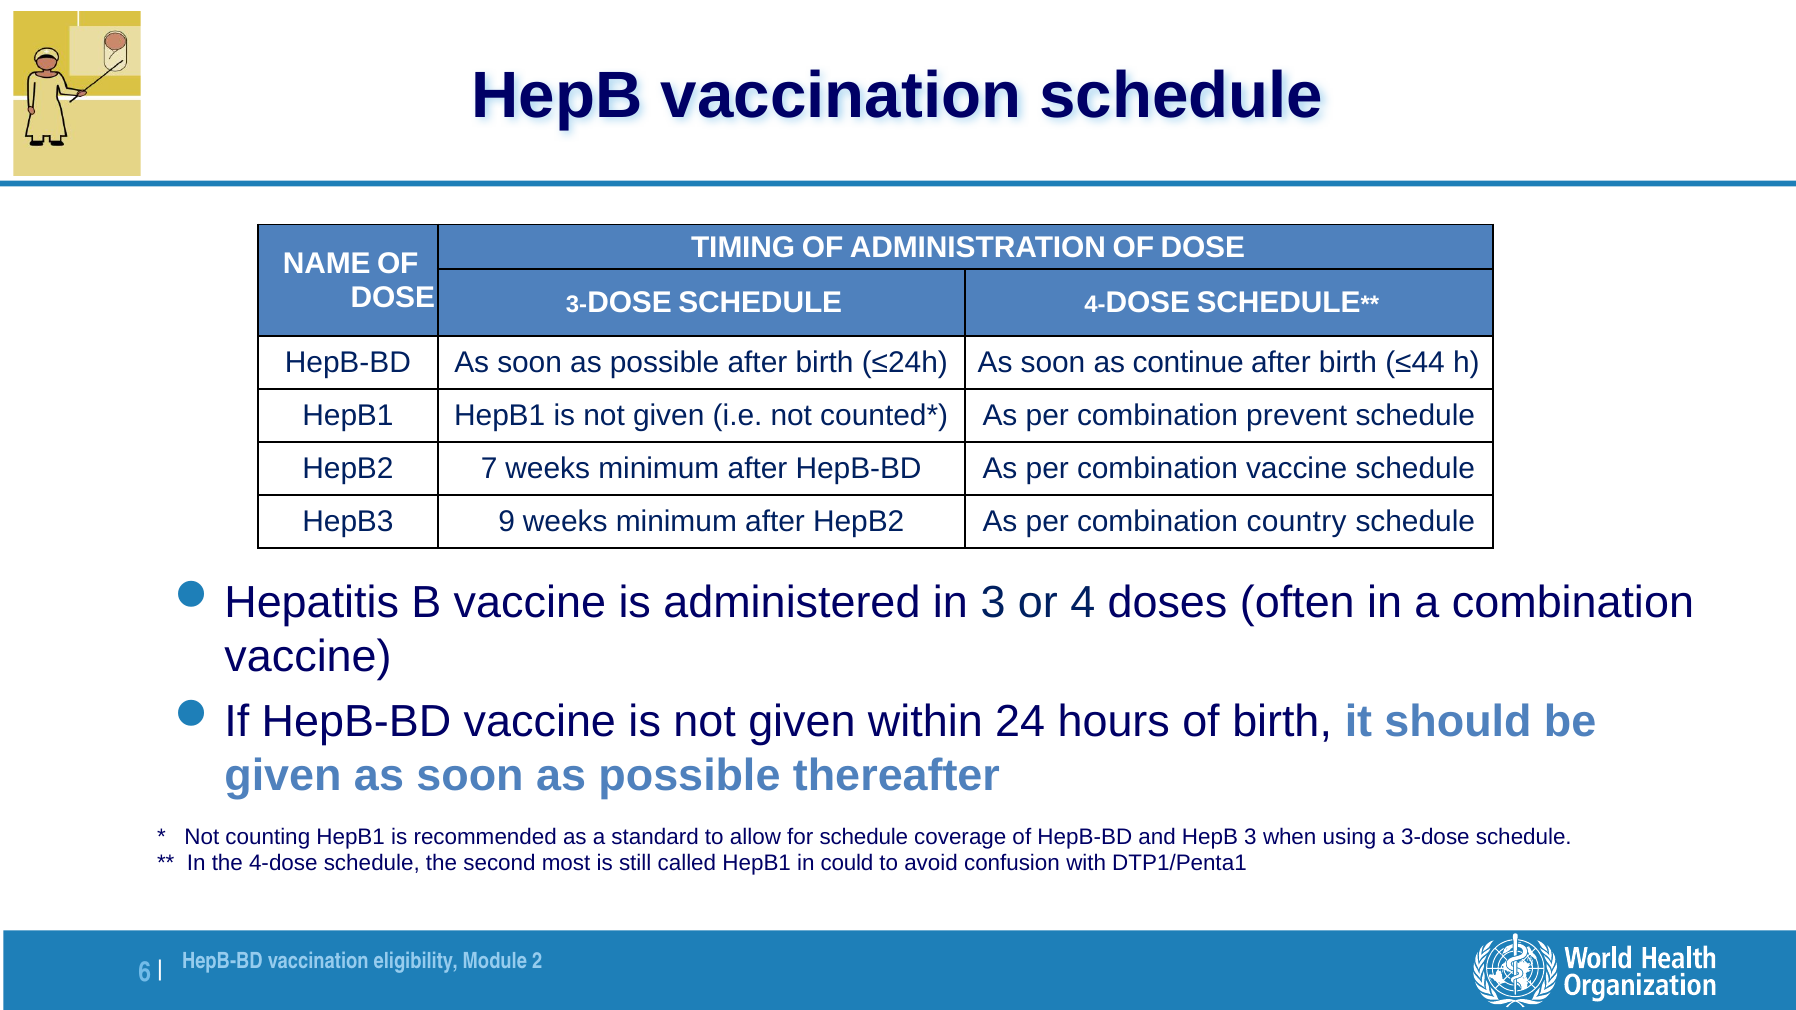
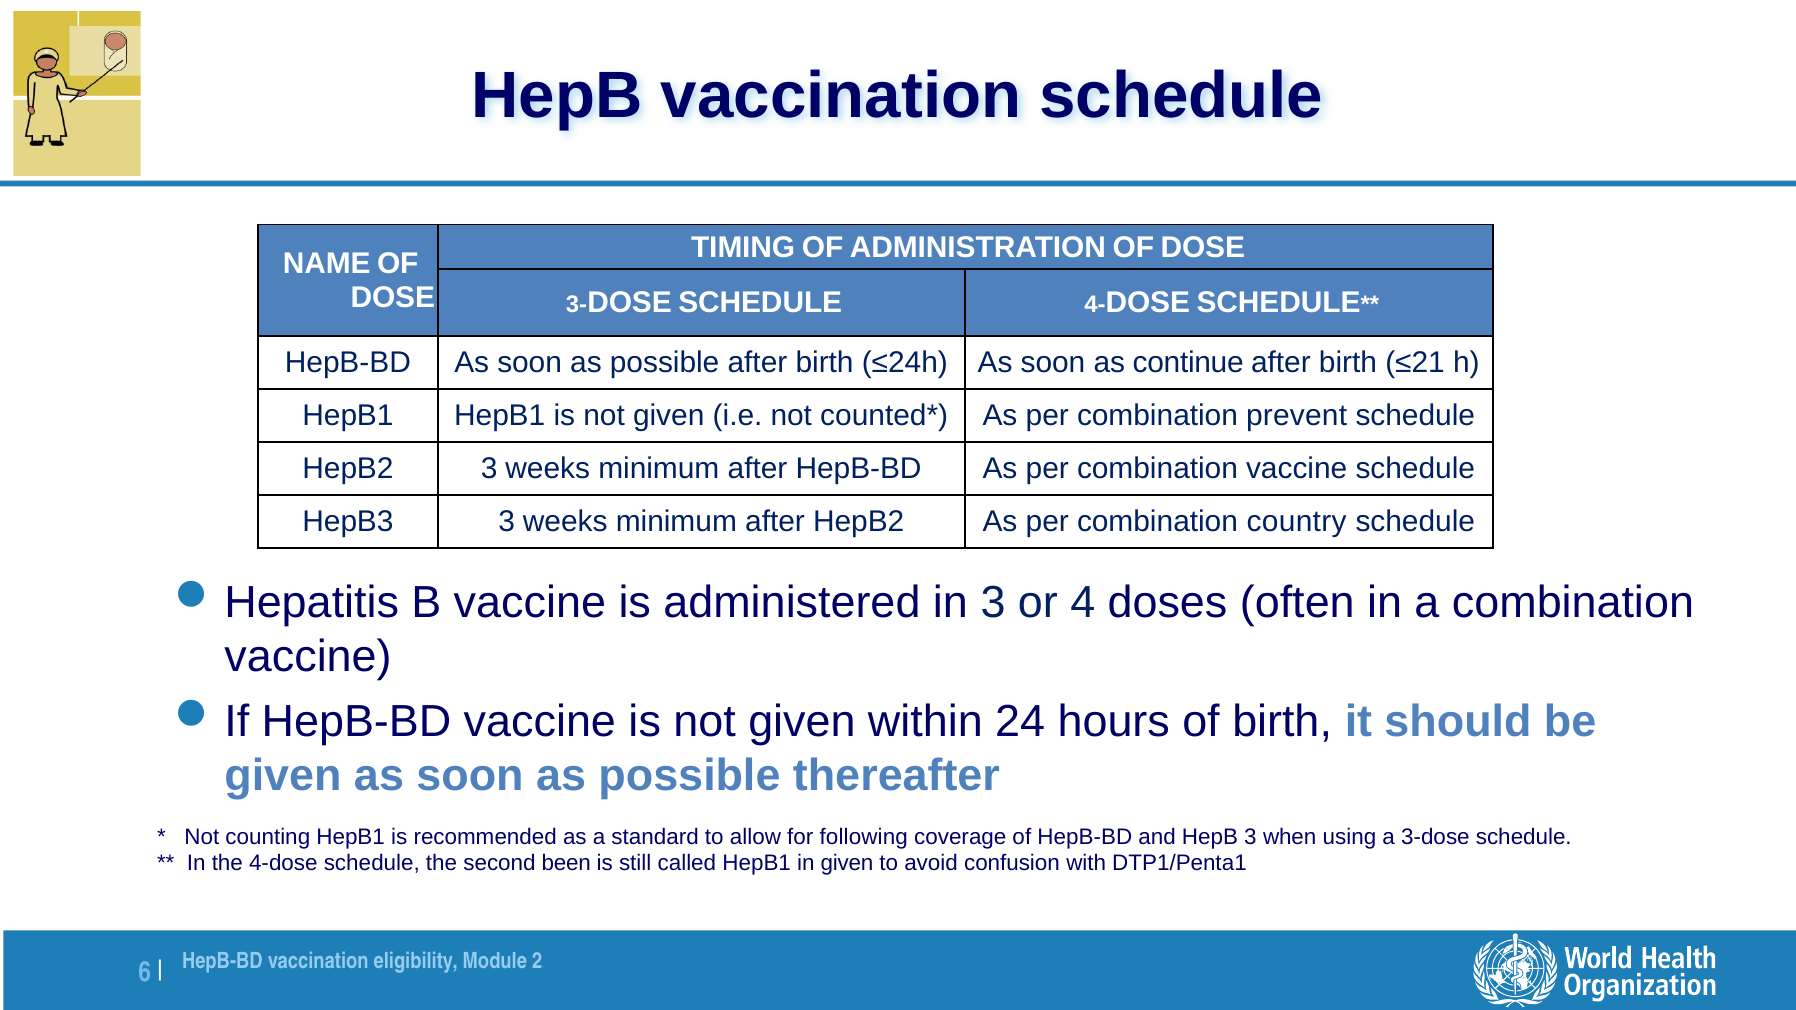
≤44: ≤44 -> ≤21
HepB2 7: 7 -> 3
HepB3 9: 9 -> 3
for schedule: schedule -> following
most: most -> been
in could: could -> given
